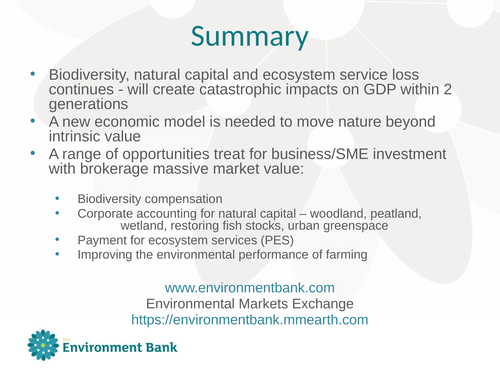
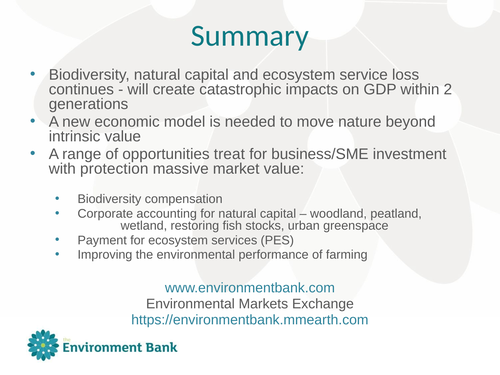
brokerage: brokerage -> protection
